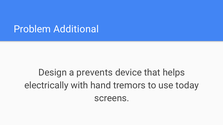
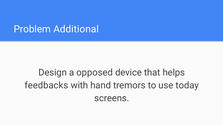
prevents: prevents -> opposed
electrically: electrically -> feedbacks
